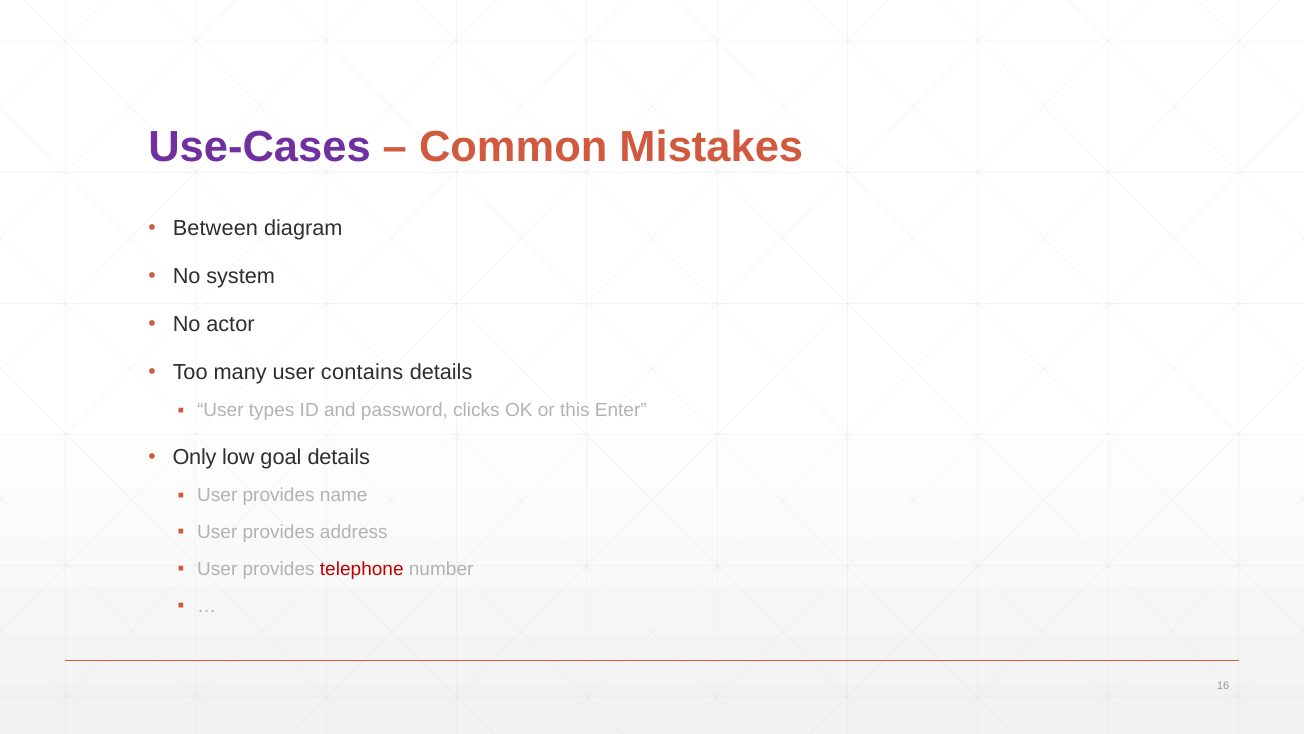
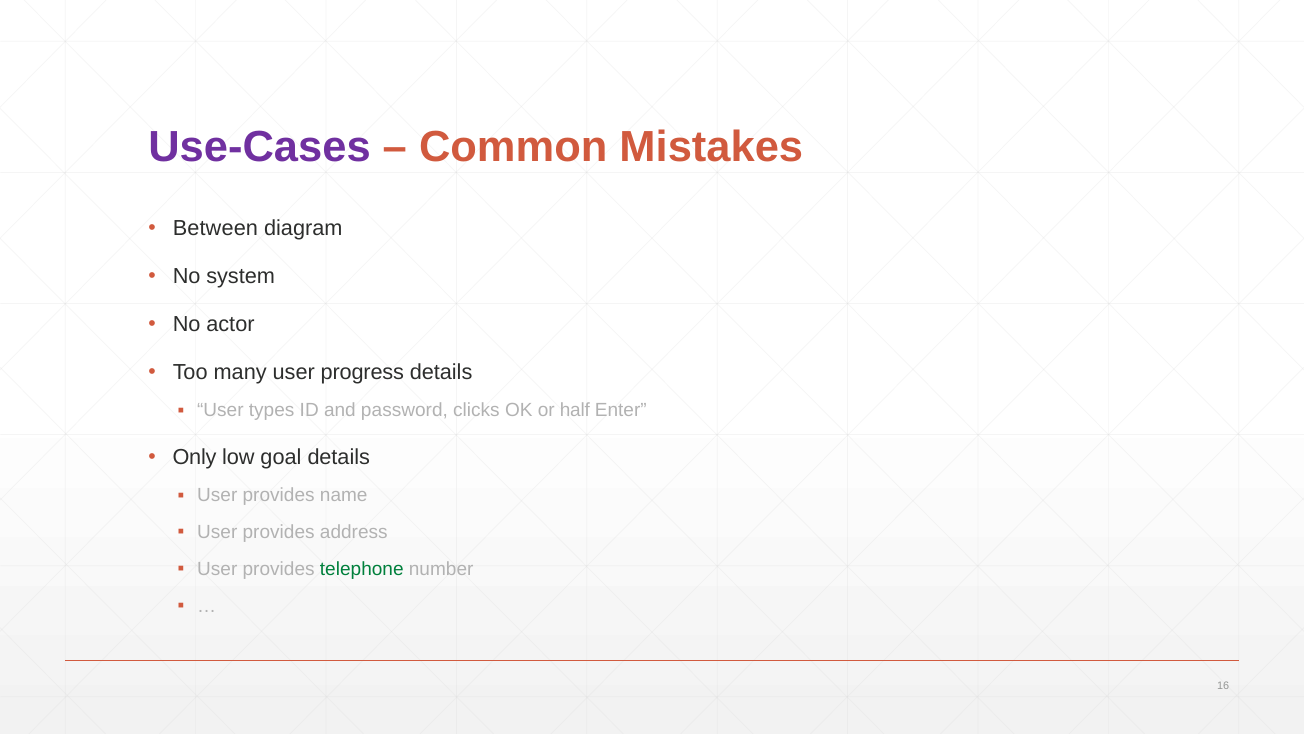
contains: contains -> progress
this: this -> half
telephone colour: red -> green
